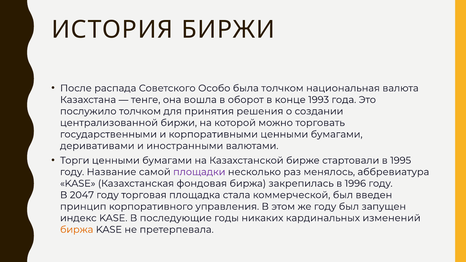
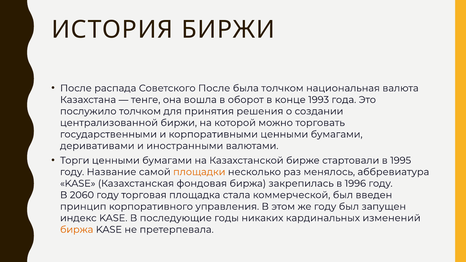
Советского Особо: Особо -> После
площадки colour: purple -> orange
2047: 2047 -> 2060
